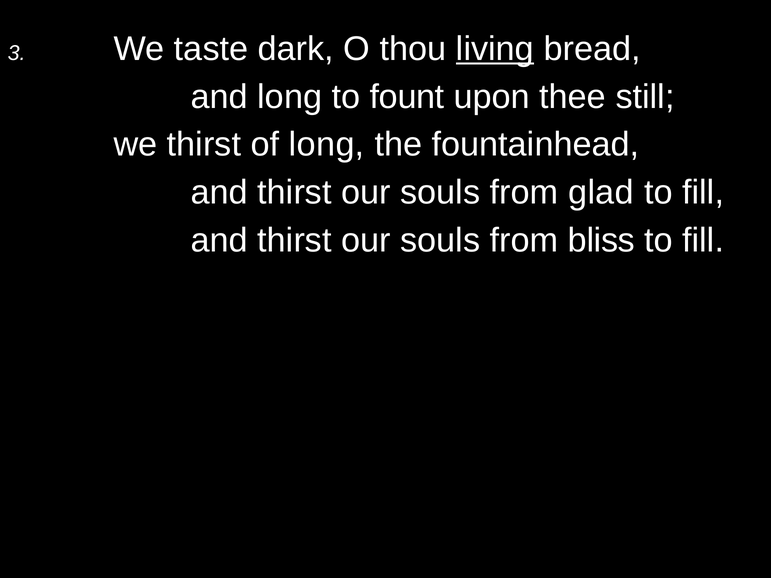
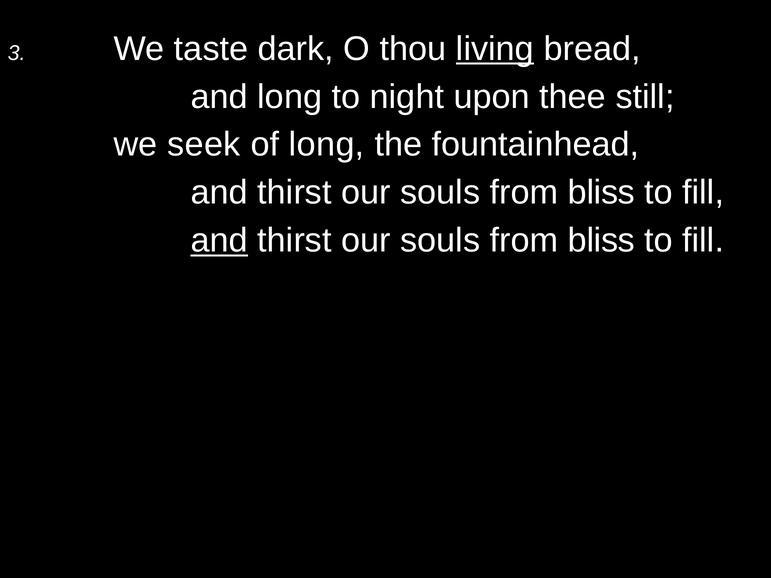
fount: fount -> night
we thirst: thirst -> seek
glad at (601, 193): glad -> bliss
and at (219, 241) underline: none -> present
